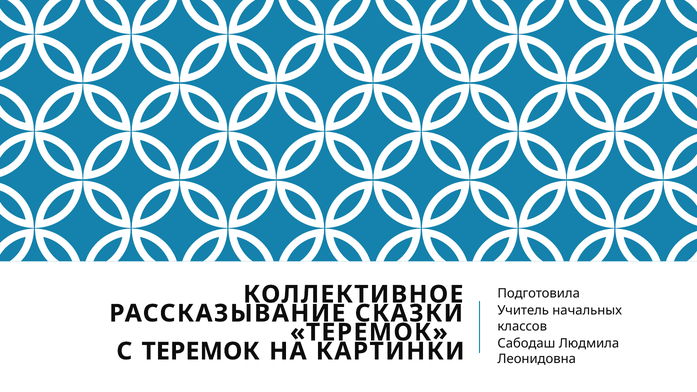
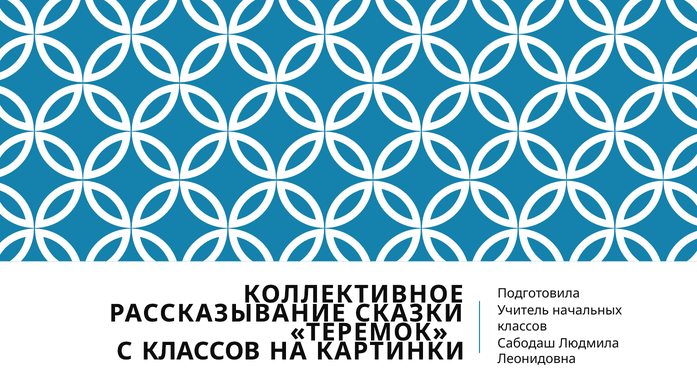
С ТЕРЕМОК: ТЕРЕМОК -> КЛАССОВ
